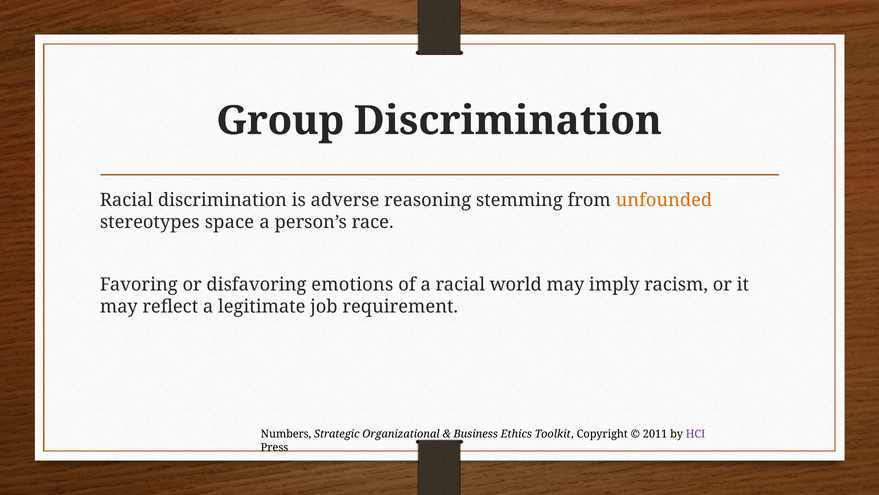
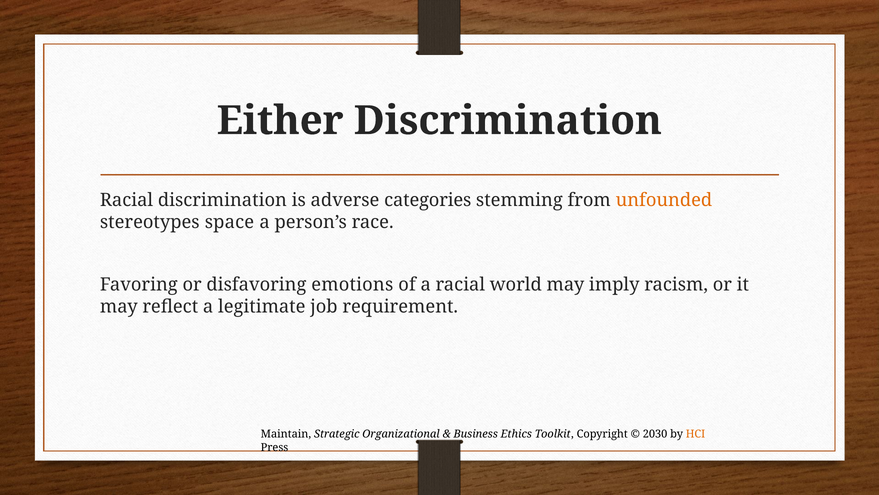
Group: Group -> Either
reasoning: reasoning -> categories
Numbers: Numbers -> Maintain
2011: 2011 -> 2030
HCI colour: purple -> orange
